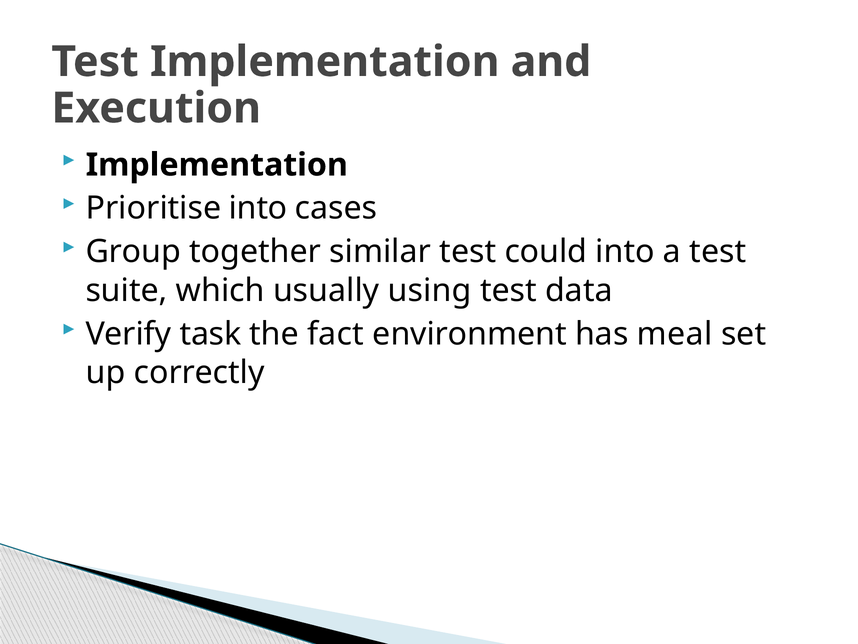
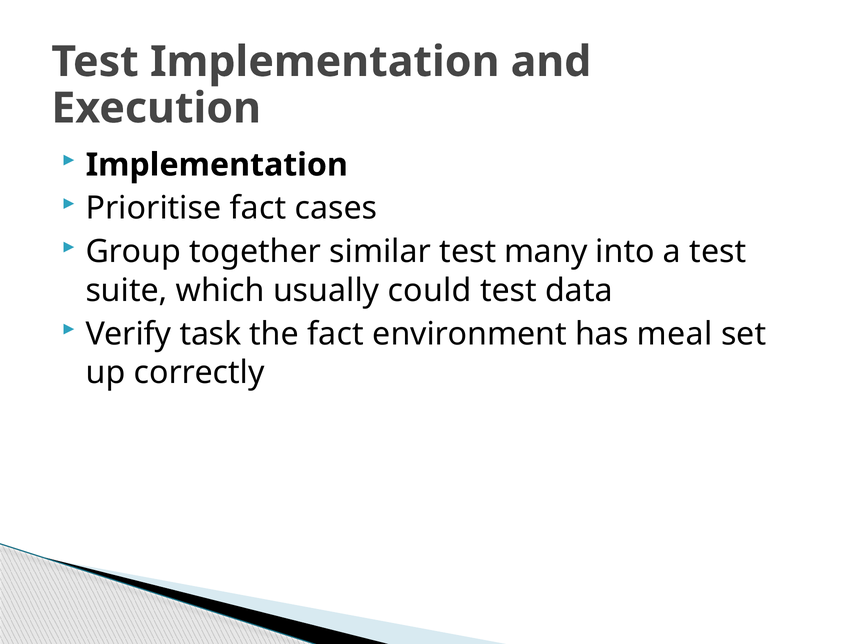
Prioritise into: into -> fact
could: could -> many
using: using -> could
